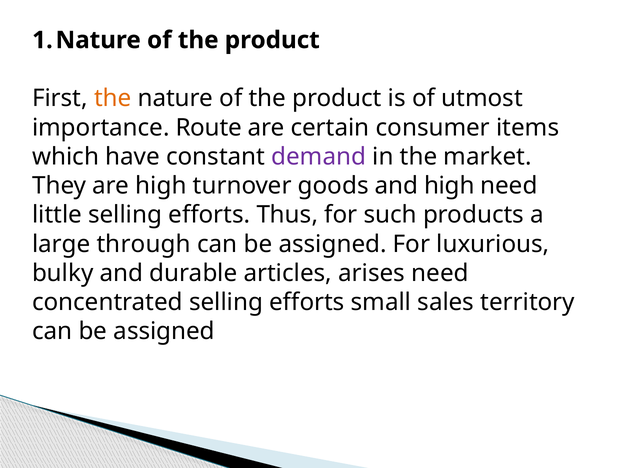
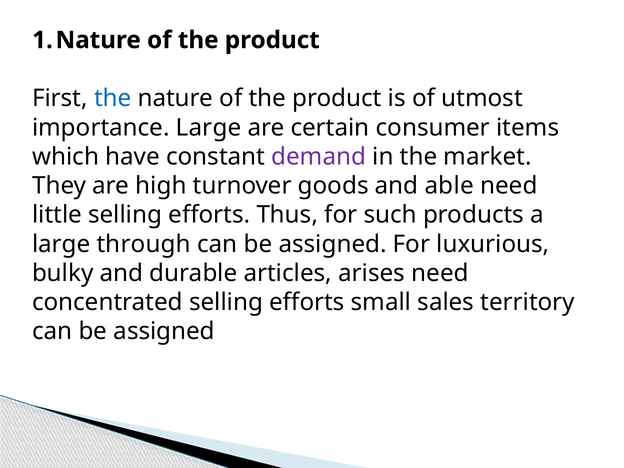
the at (113, 98) colour: orange -> blue
importance Route: Route -> Large
and high: high -> able
